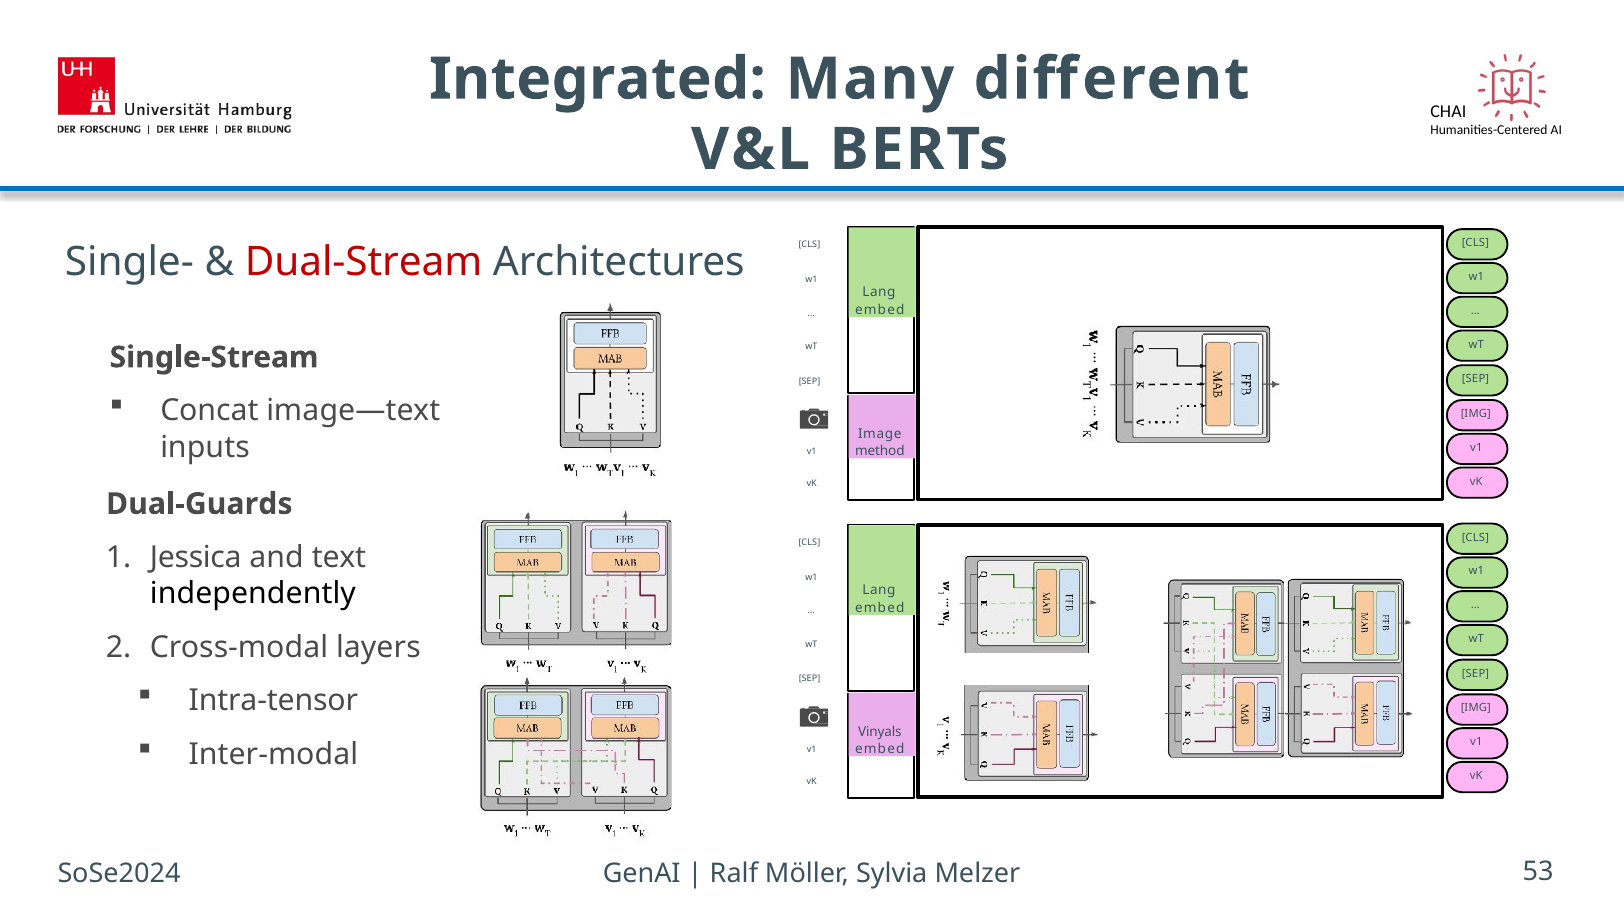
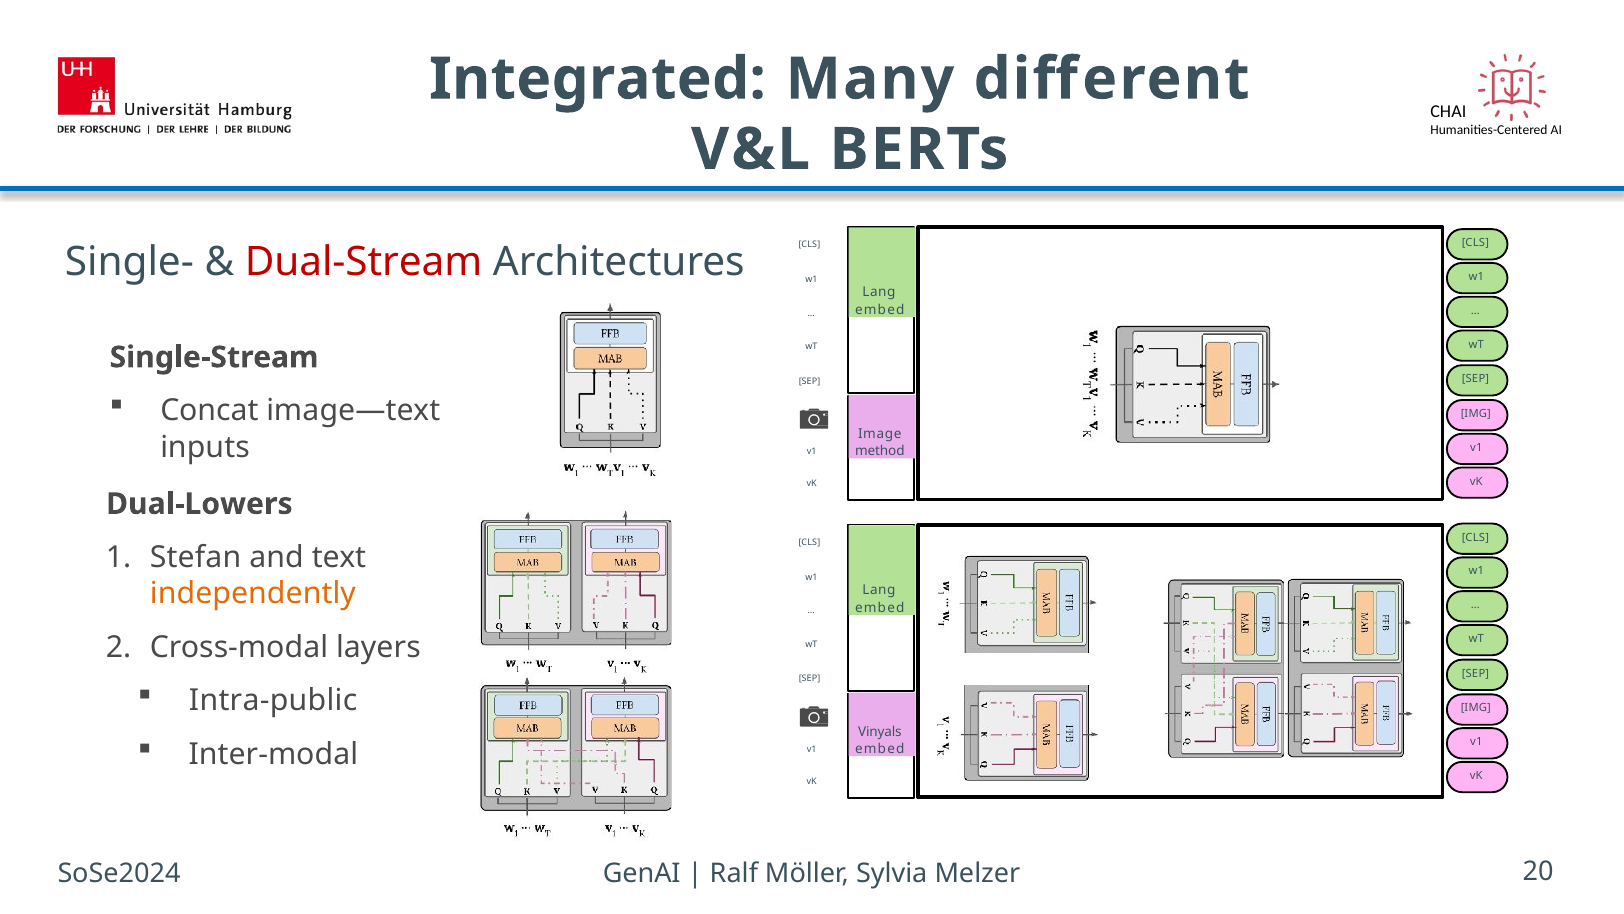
Dual-Guards: Dual-Guards -> Dual-Lowers
Jessica: Jessica -> Stefan
independently colour: black -> orange
Intra-tensor: Intra-tensor -> Intra-public
53: 53 -> 20
